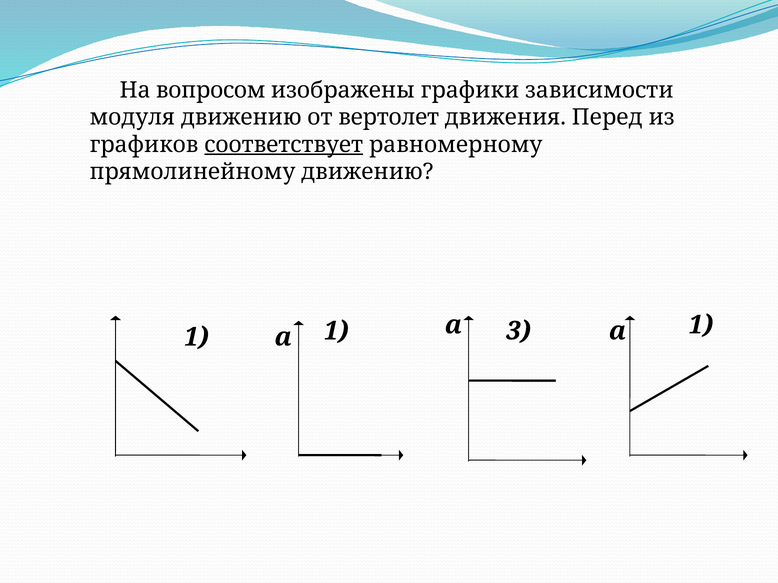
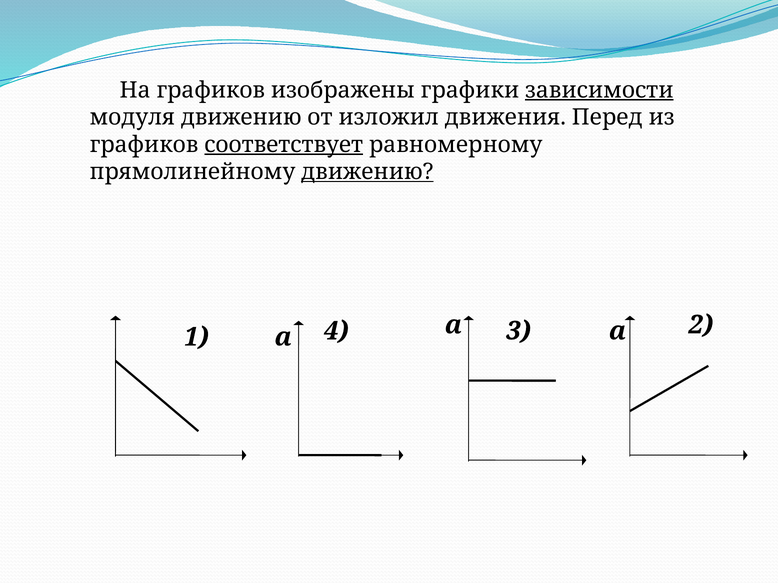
На вопросом: вопросом -> графиков
зависимости underline: none -> present
вертолет: вертолет -> изложил
движению at (367, 172) underline: none -> present
1 1: 1 -> 4
3 1: 1 -> 2
